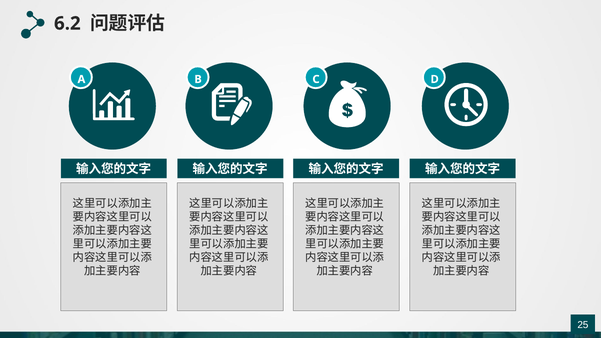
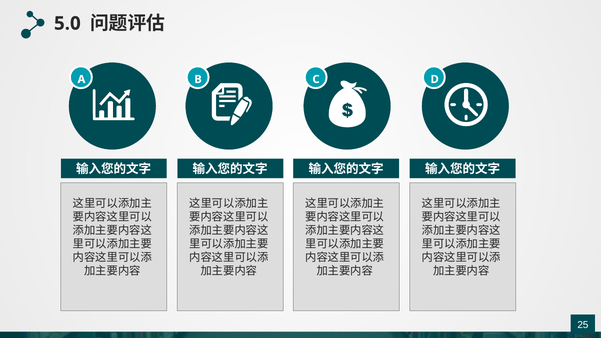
6.2: 6.2 -> 5.0
